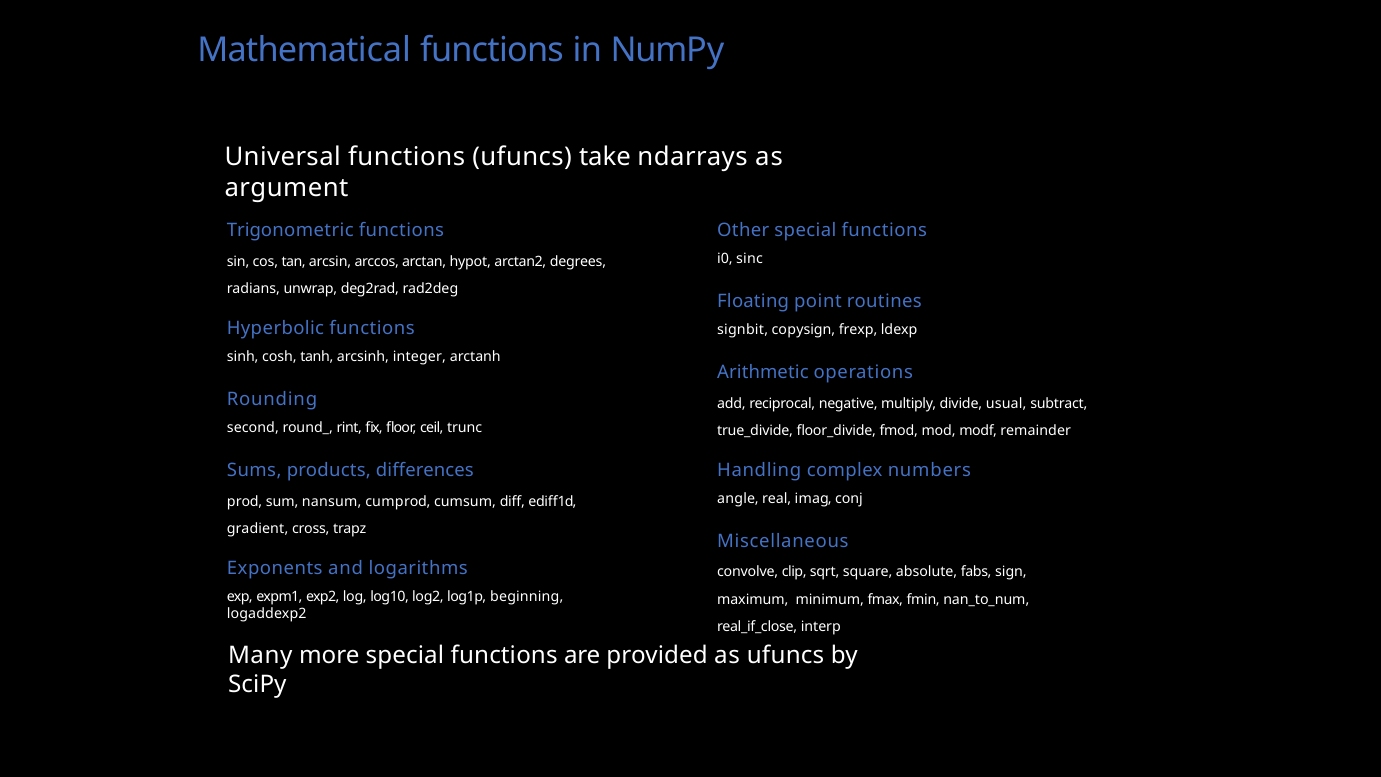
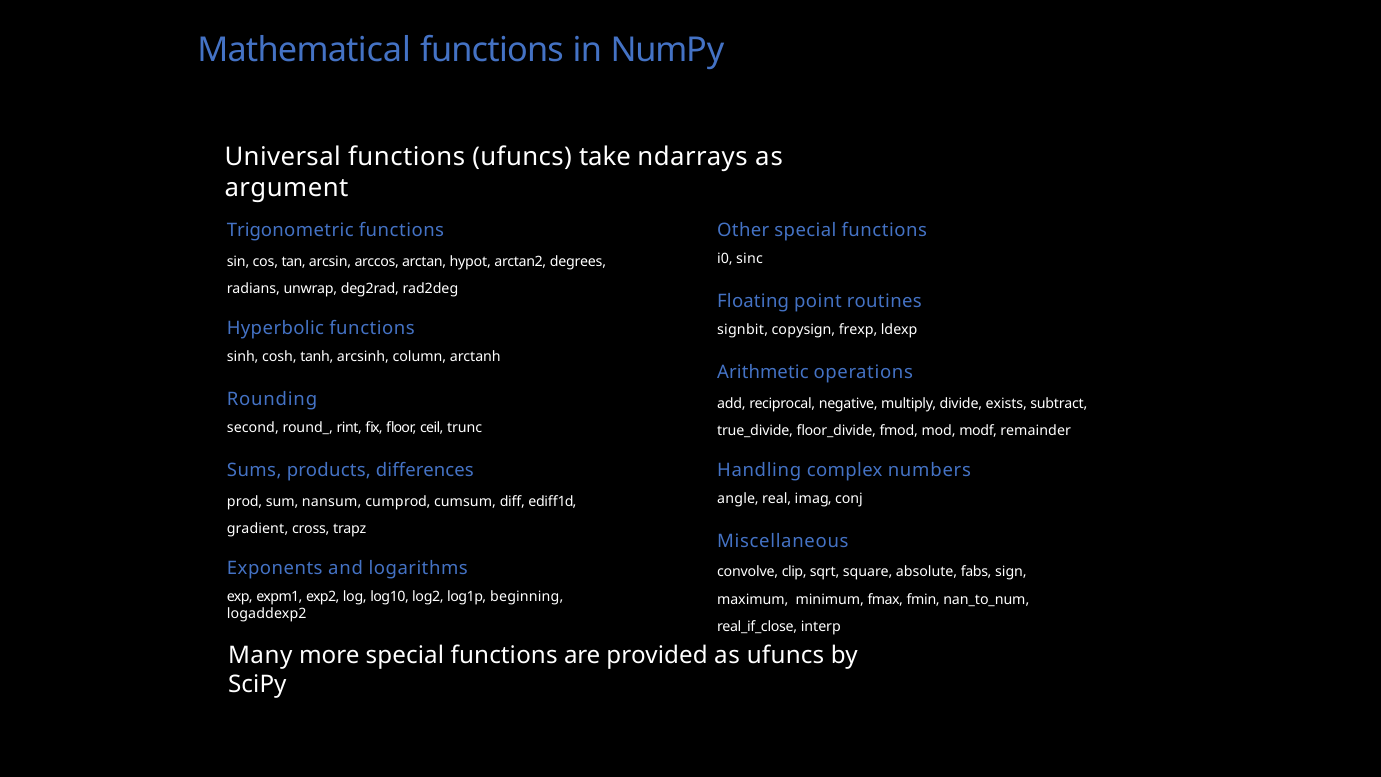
integer: integer -> column
usual: usual -> exists
